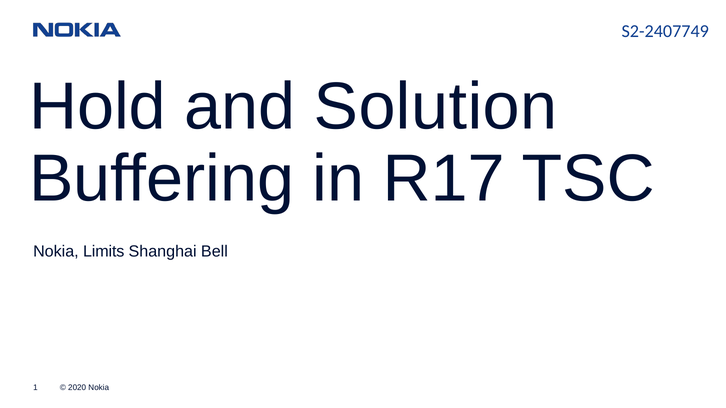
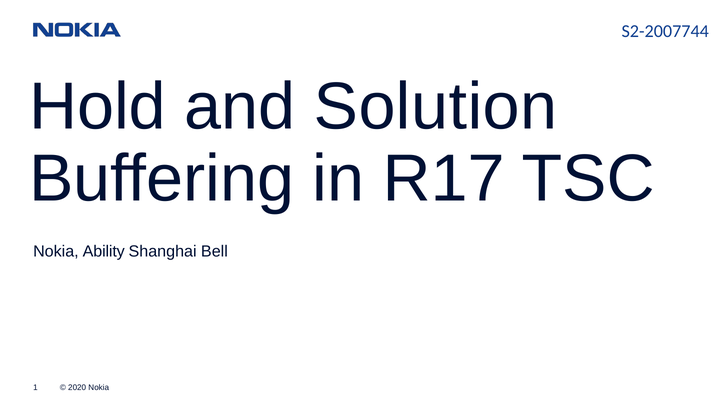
S2-2407749: S2-2407749 -> S2-2007744
Limits: Limits -> Ability
